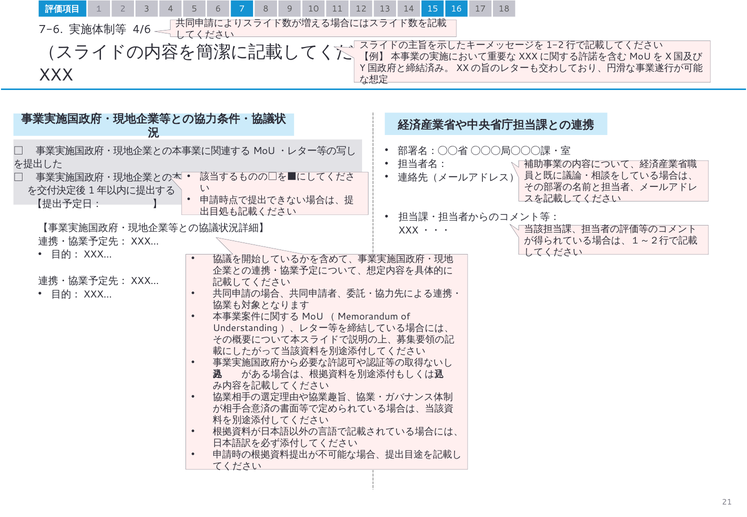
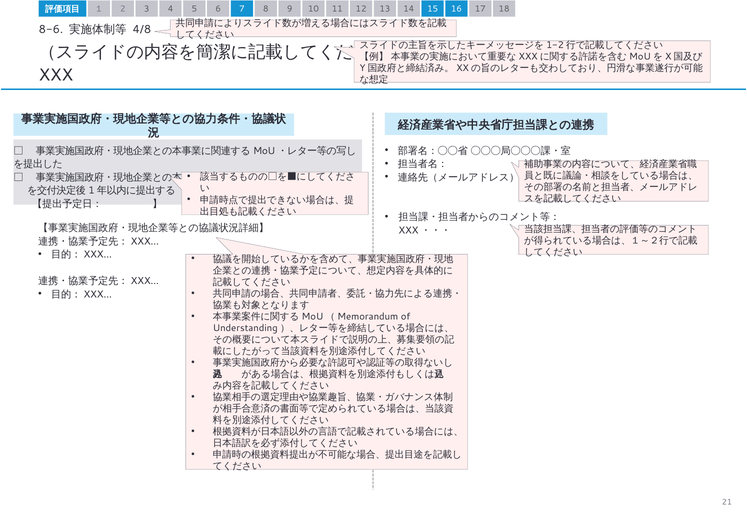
7-6: 7-6 -> 8-6
4/6: 4/6 -> 4/8
